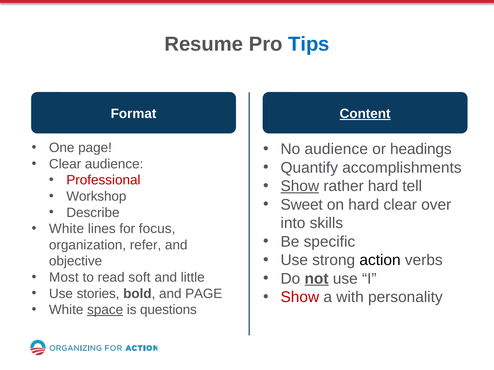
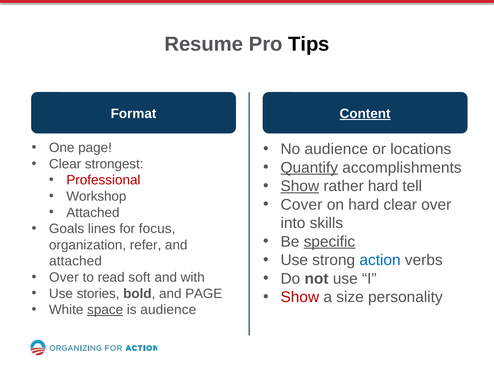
Tips colour: blue -> black
headings: headings -> locations
Clear audience: audience -> strongest
Quantify underline: none -> present
Sweet: Sweet -> Cover
Describe at (93, 213): Describe -> Attached
White at (67, 229): White -> Goals
specific underline: none -> present
action colour: black -> blue
objective at (76, 262): objective -> attached
Most at (64, 278): Most -> Over
little: little -> with
not underline: present -> none
with: with -> size
is questions: questions -> audience
